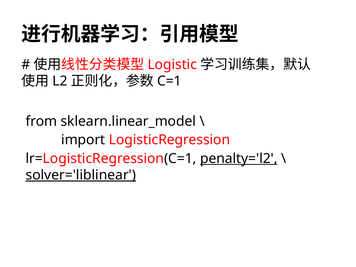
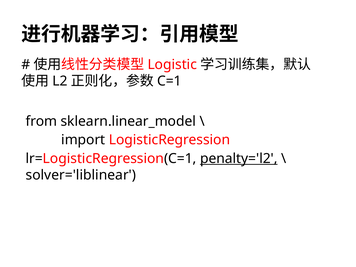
solver='liblinear underline: present -> none
